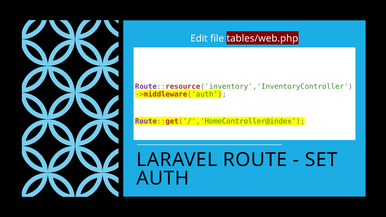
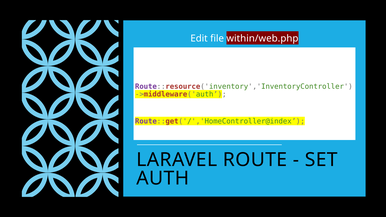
tables/web.php: tables/web.php -> within/web.php
